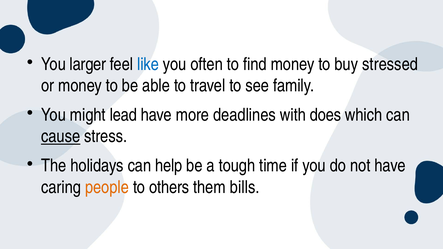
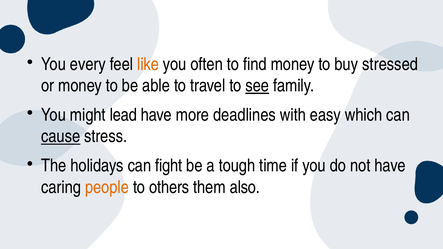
larger: larger -> every
like colour: blue -> orange
see underline: none -> present
does: does -> easy
help: help -> fight
bills: bills -> also
